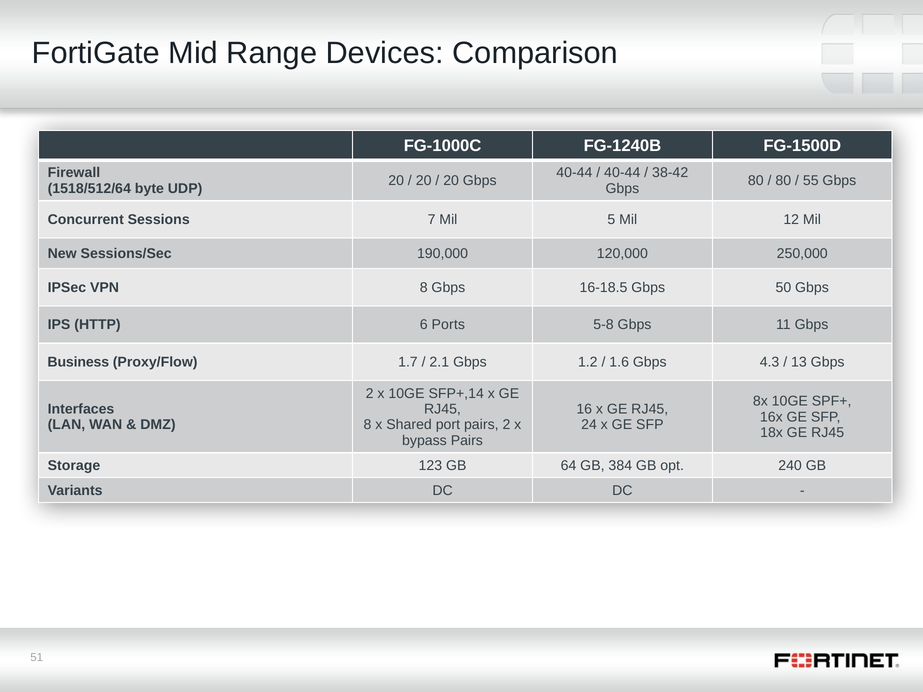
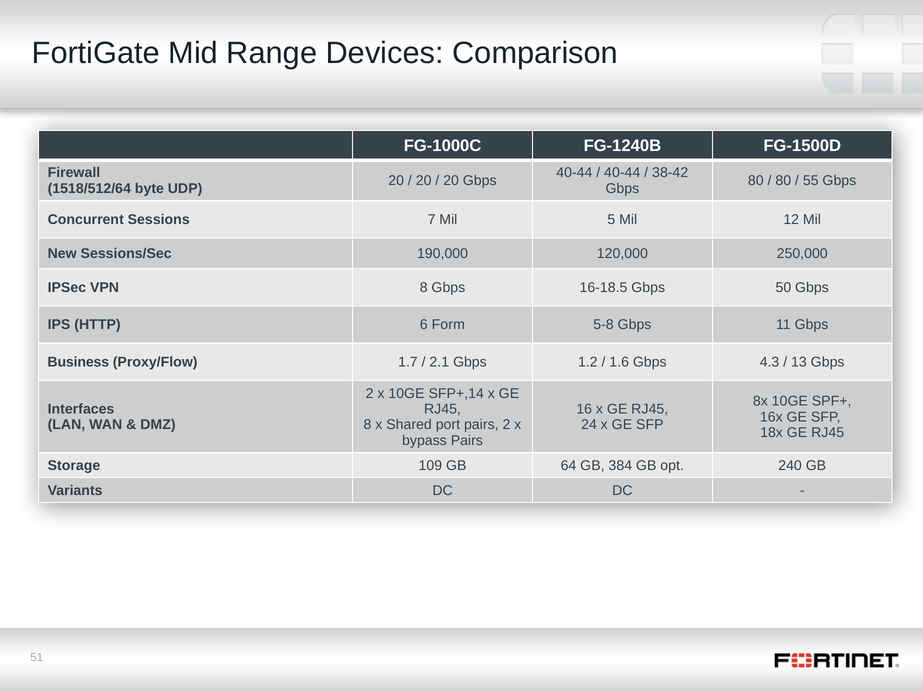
Ports: Ports -> Form
123: 123 -> 109
